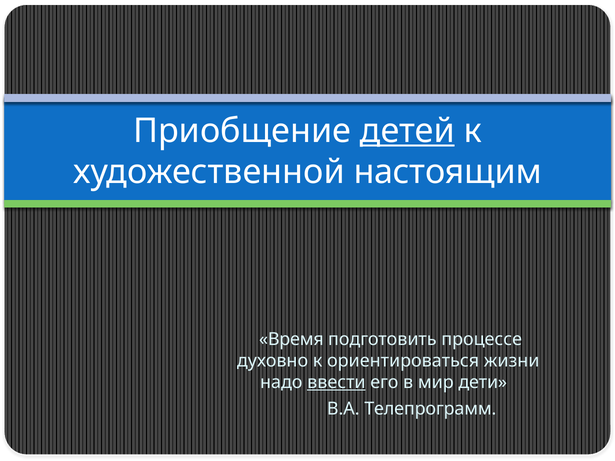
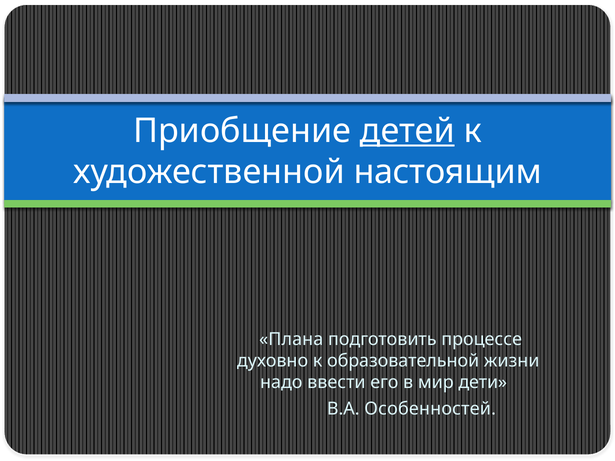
Время: Время -> Плана
ориентироваться: ориентироваться -> образовательной
ввести underline: present -> none
Телепрограмм: Телепрограмм -> Особенностей
